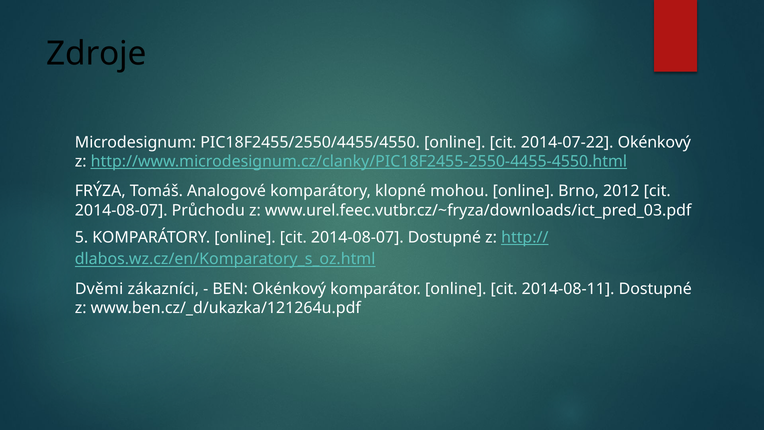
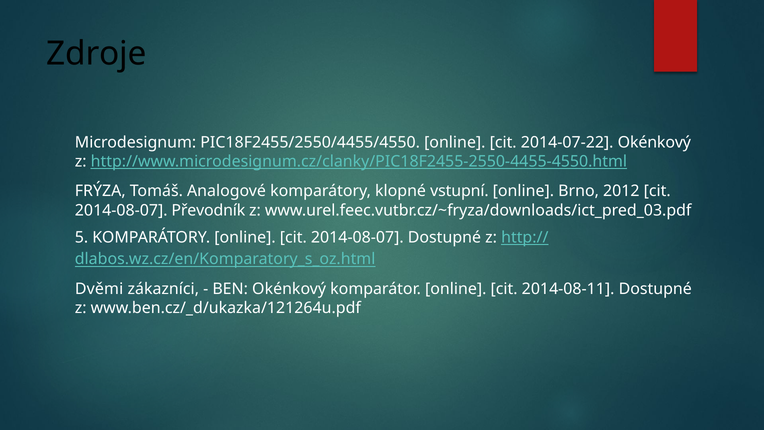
mohou: mohou -> vstupní
Průchodu: Průchodu -> Převodník
